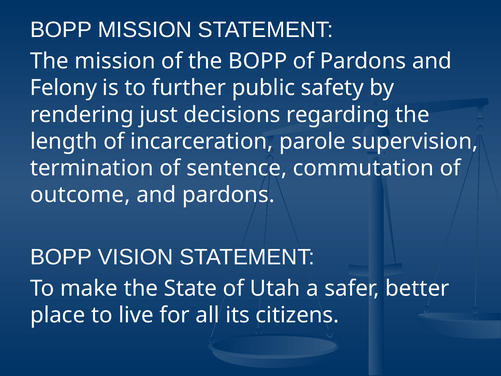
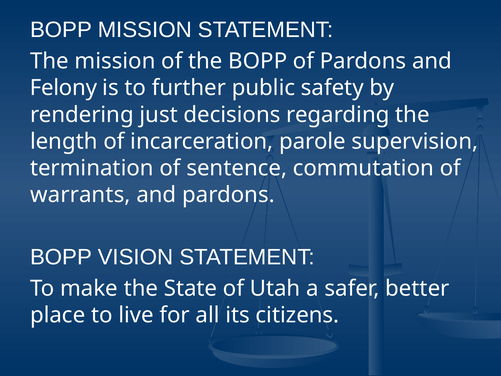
outcome: outcome -> warrants
